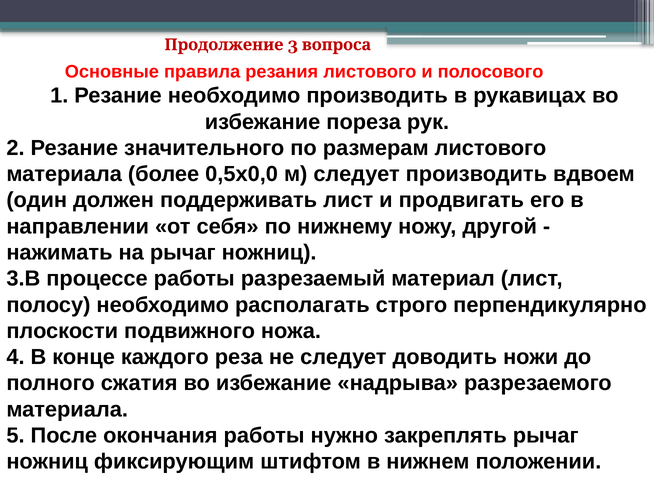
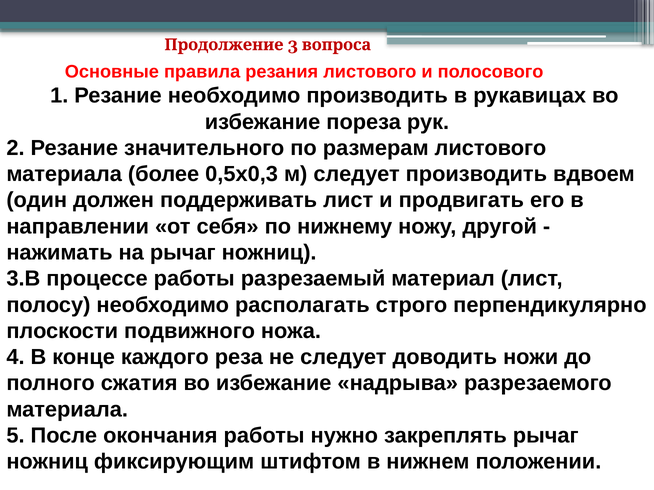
0,5x0,0: 0,5x0,0 -> 0,5x0,3
